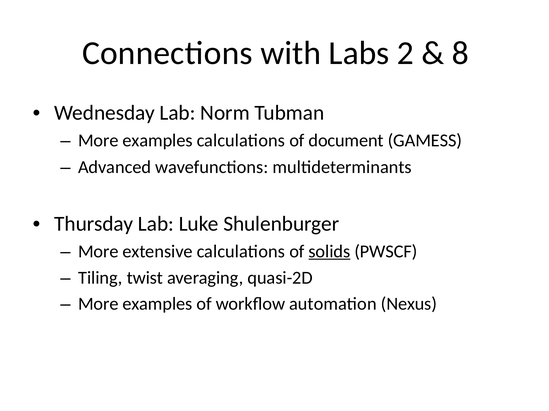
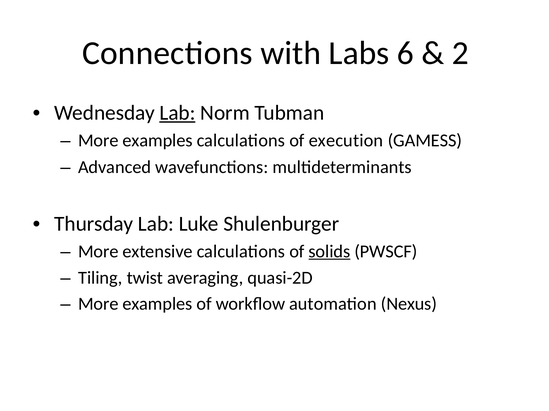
2: 2 -> 6
8: 8 -> 2
Lab at (177, 113) underline: none -> present
document: document -> execution
